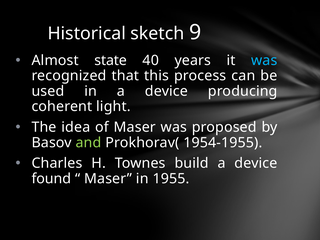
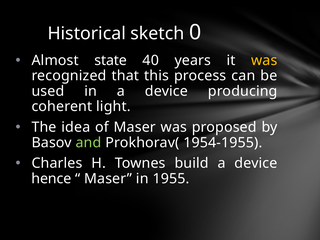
9: 9 -> 0
was at (264, 60) colour: light blue -> yellow
found: found -> hence
